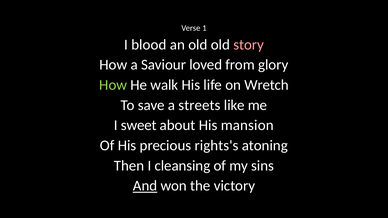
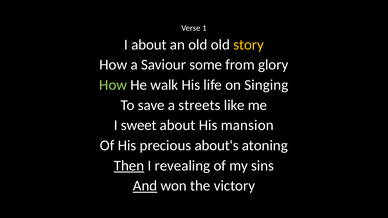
I blood: blood -> about
story colour: pink -> yellow
loved: loved -> some
Wretch: Wretch -> Singing
rights's: rights's -> about's
Then underline: none -> present
cleansing: cleansing -> revealing
